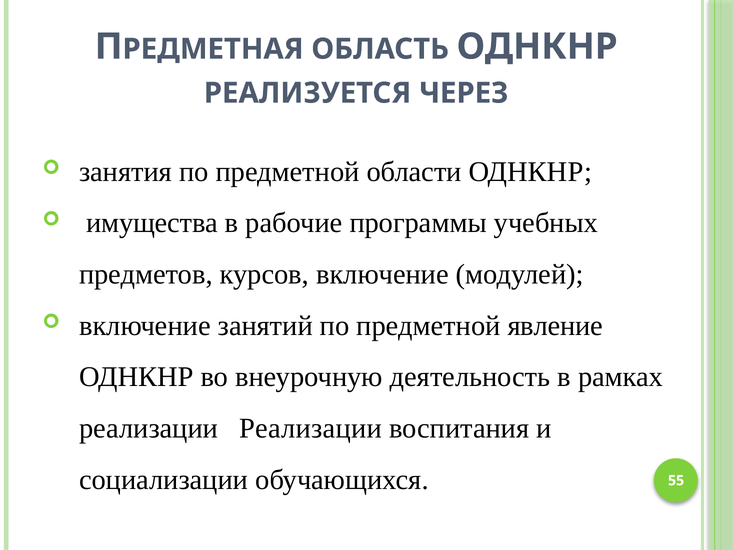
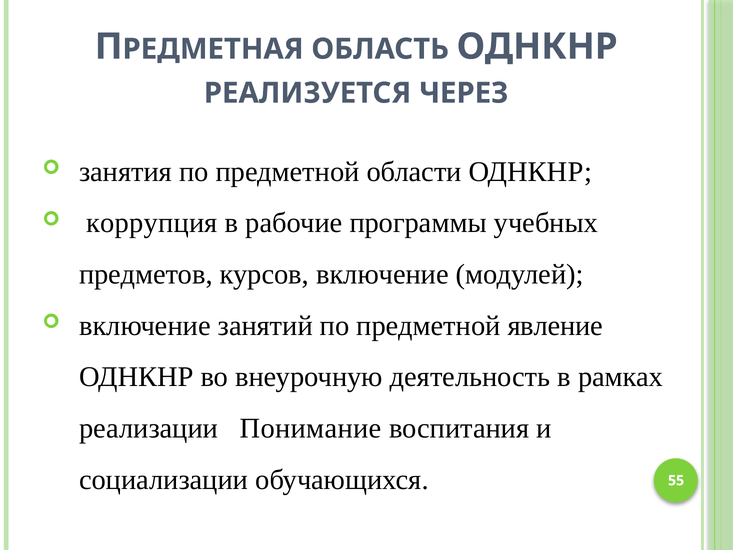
имущества: имущества -> коррупция
реализации Реализации: Реализации -> Понимание
